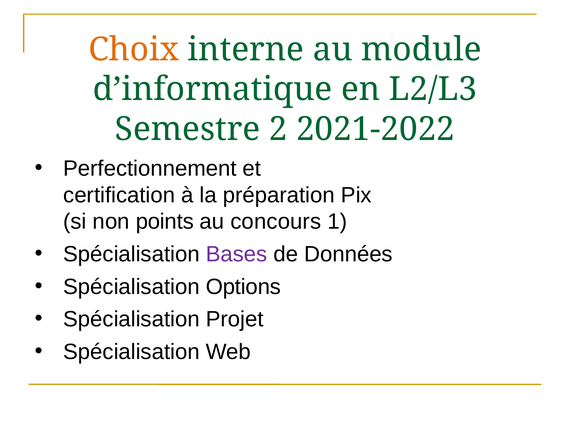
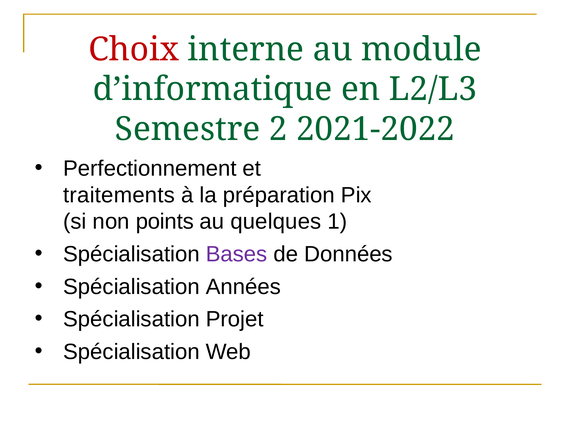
Choix colour: orange -> red
certification: certification -> traitements
concours: concours -> quelques
Options: Options -> Années
